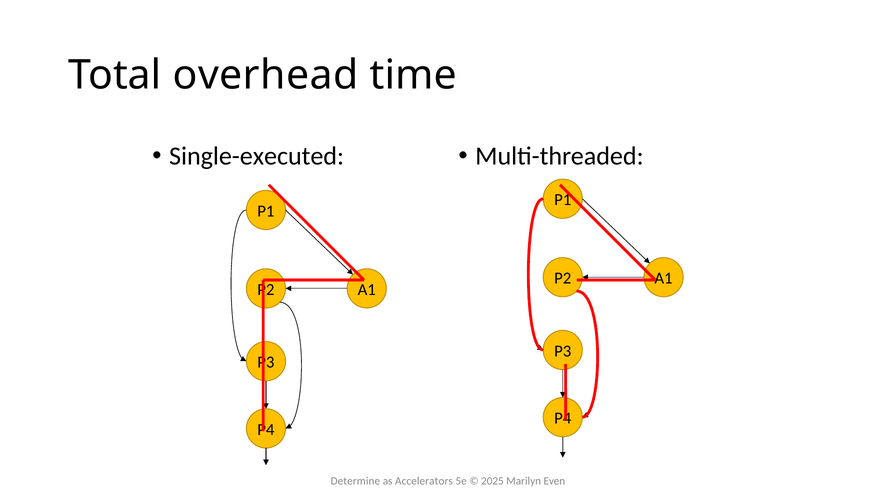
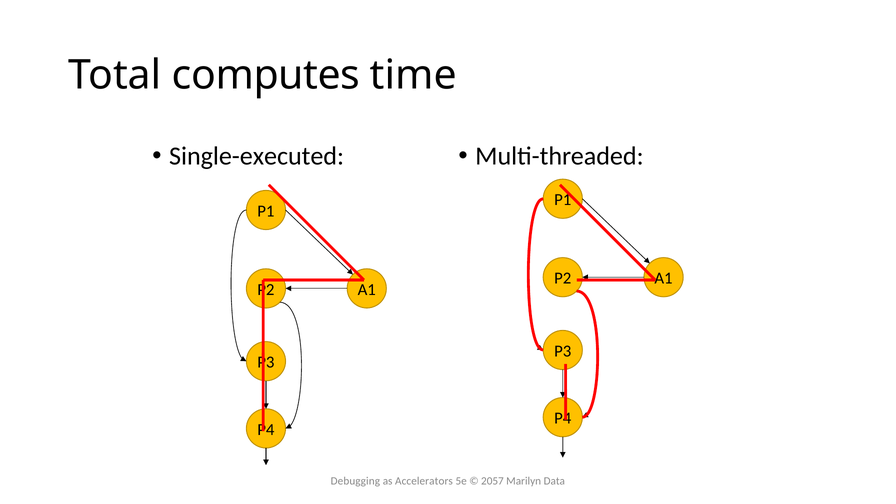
overhead: overhead -> computes
Determine: Determine -> Debugging
2025: 2025 -> 2057
Even: Even -> Data
